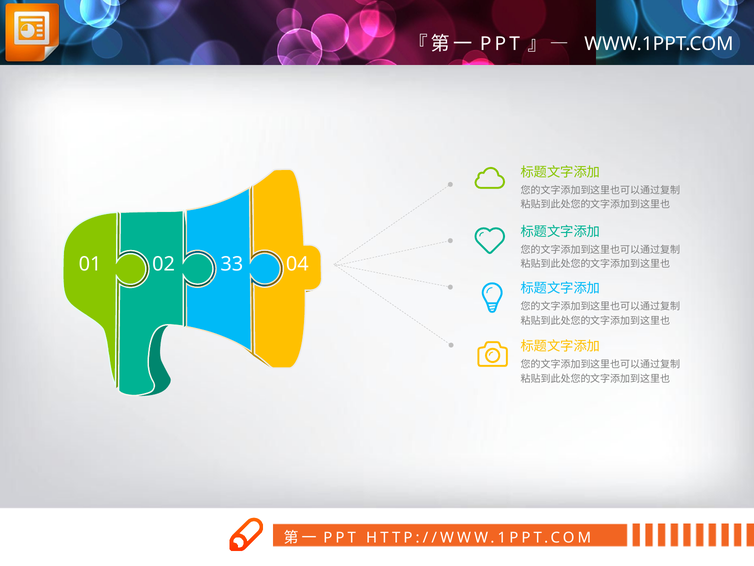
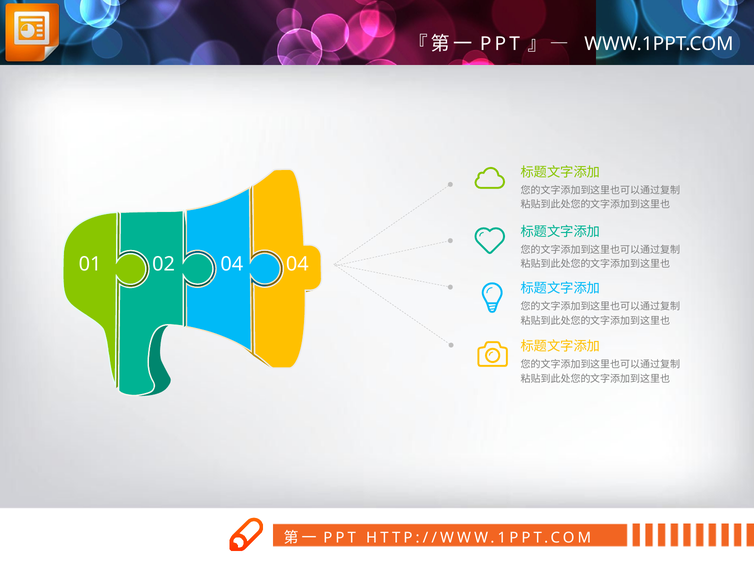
02 33: 33 -> 04
